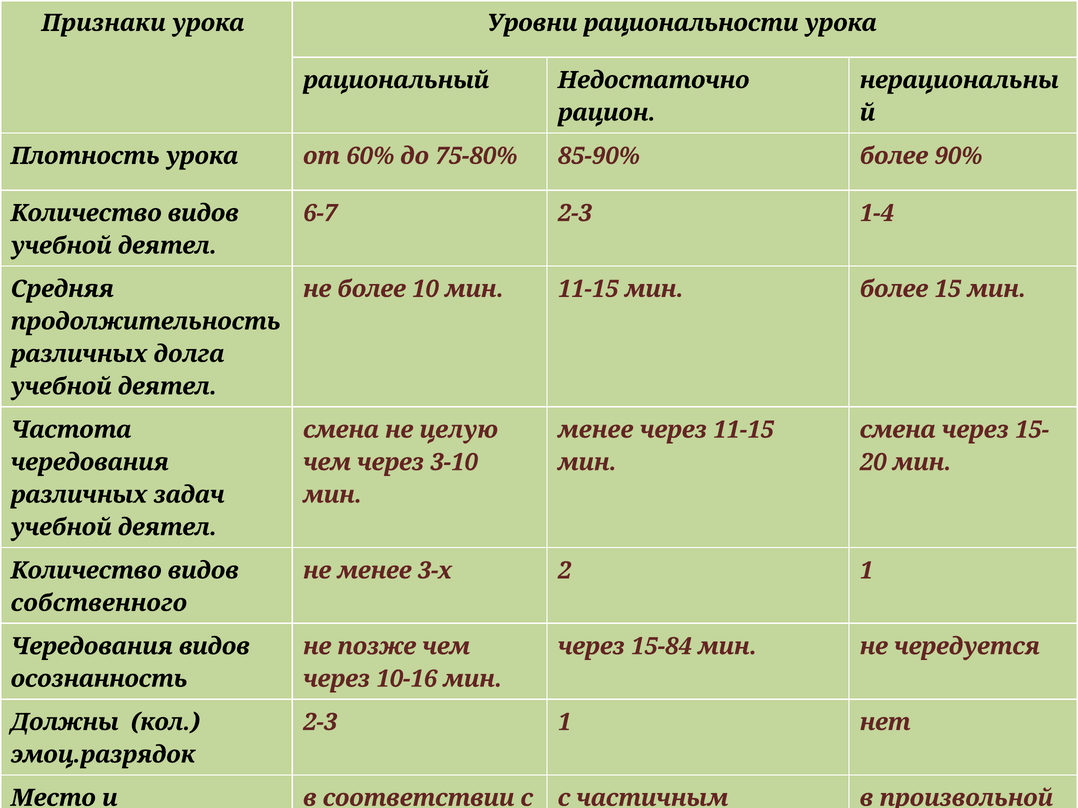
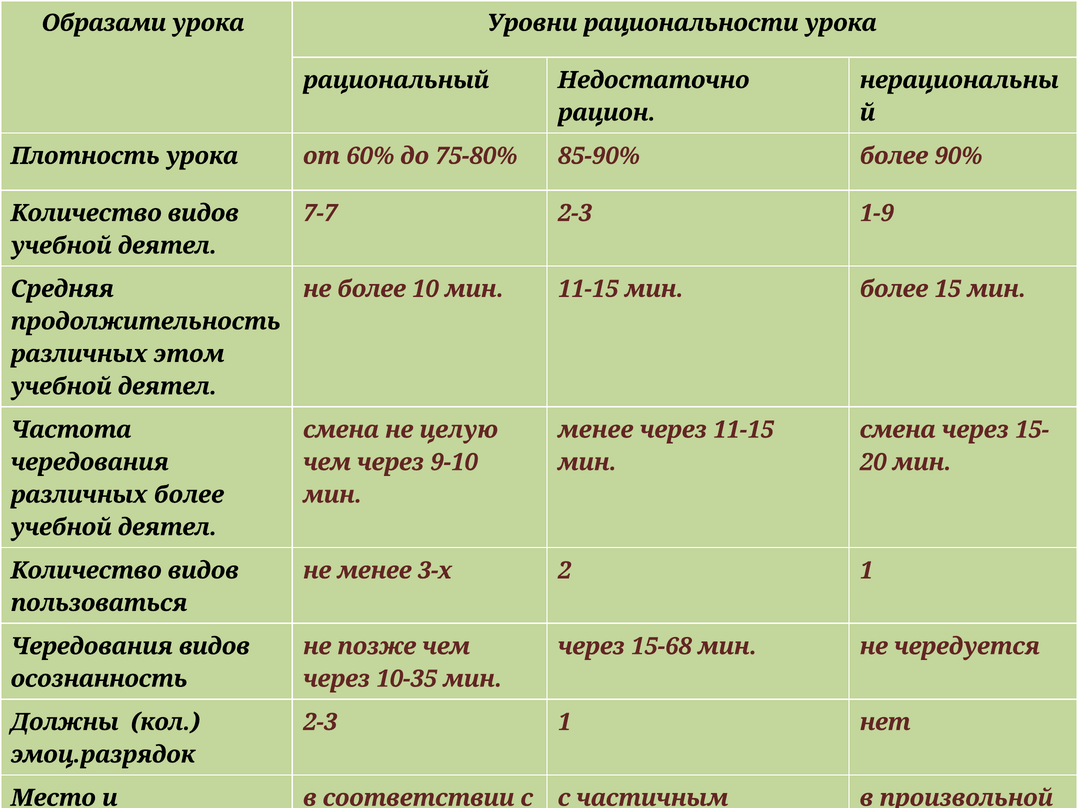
Признаки: Признаки -> Образами
6-7: 6-7 -> 7-7
1-4: 1-4 -> 1-9
долга: долга -> этом
3-10: 3-10 -> 9-10
различных задач: задач -> более
собственного: собственного -> пользоваться
15-84: 15-84 -> 15-68
10-16: 10-16 -> 10-35
